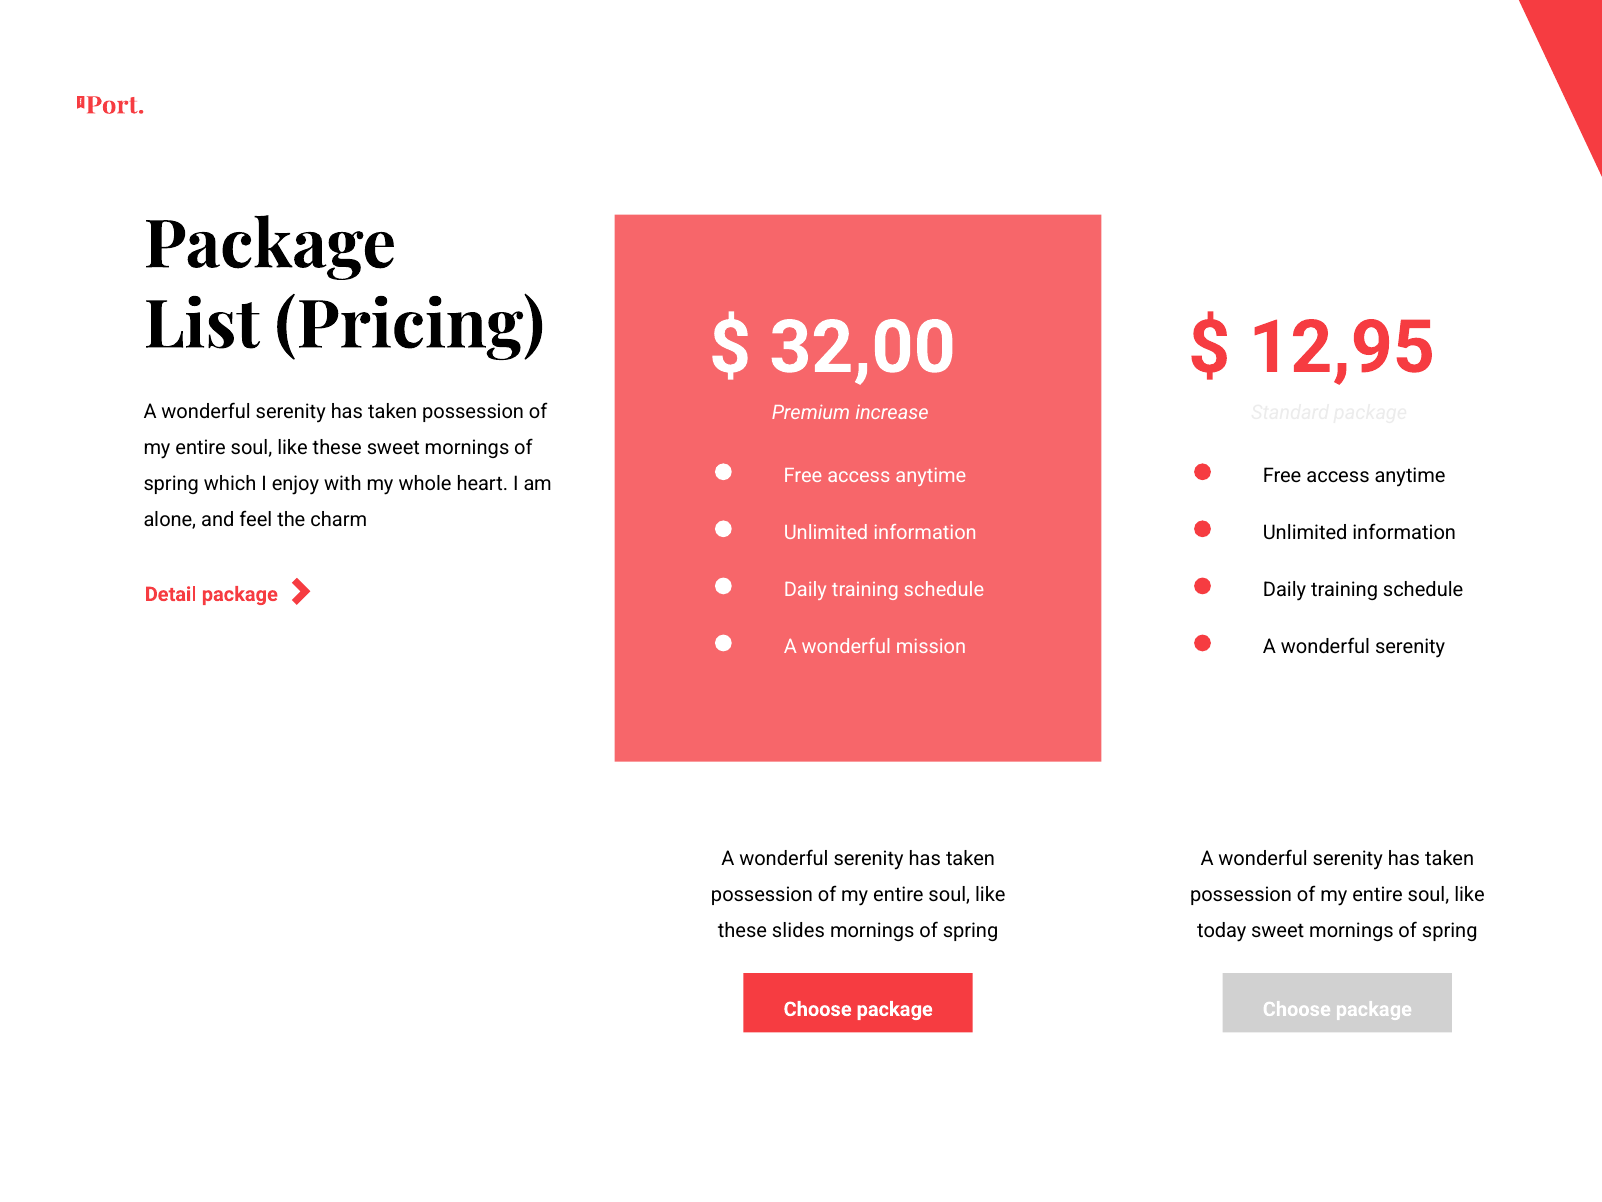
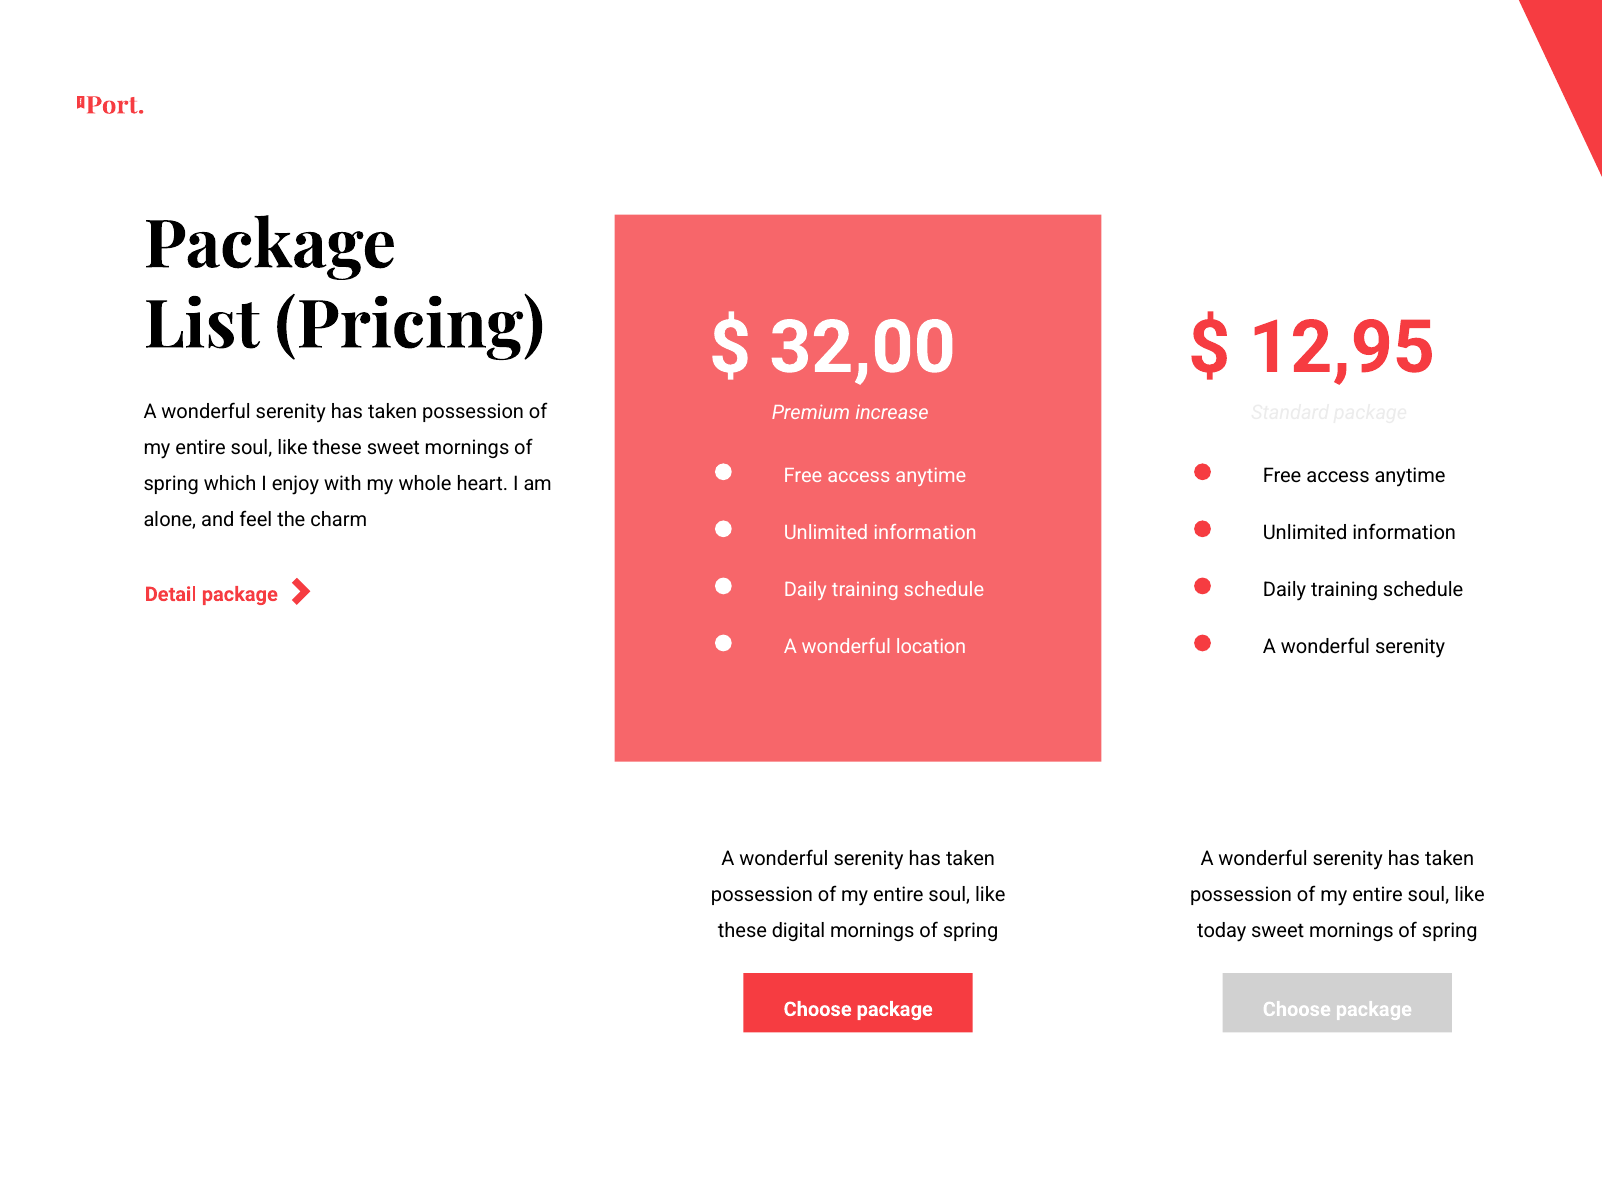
mission: mission -> location
slides: slides -> digital
